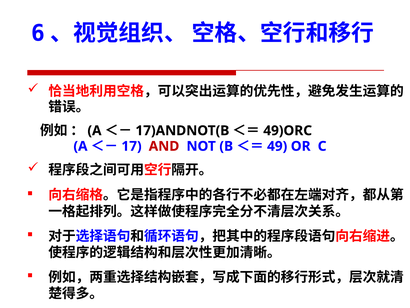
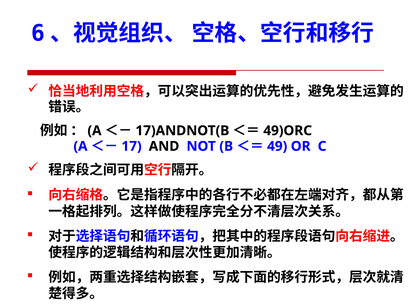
AND colour: red -> black
